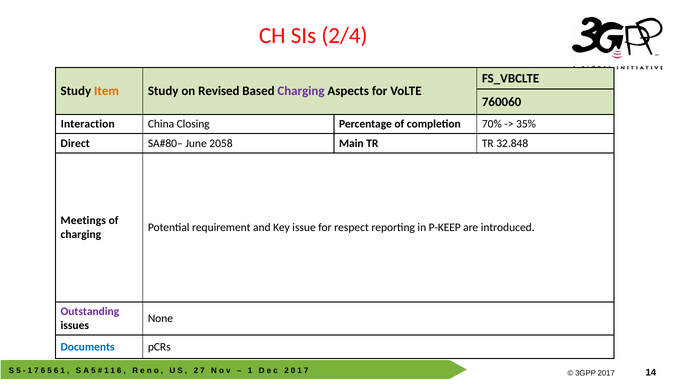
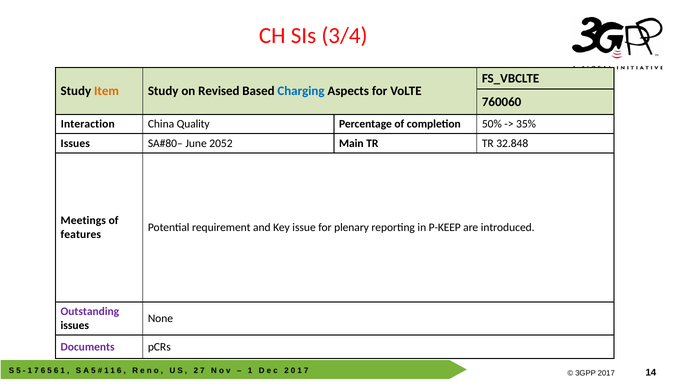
2/4: 2/4 -> 3/4
Charging at (301, 91) colour: purple -> blue
Closing: Closing -> Quality
70%: 70% -> 50%
Direct at (75, 144): Direct -> Issues
2058: 2058 -> 2052
respect: respect -> plenary
charging at (81, 235): charging -> features
Documents colour: blue -> purple
